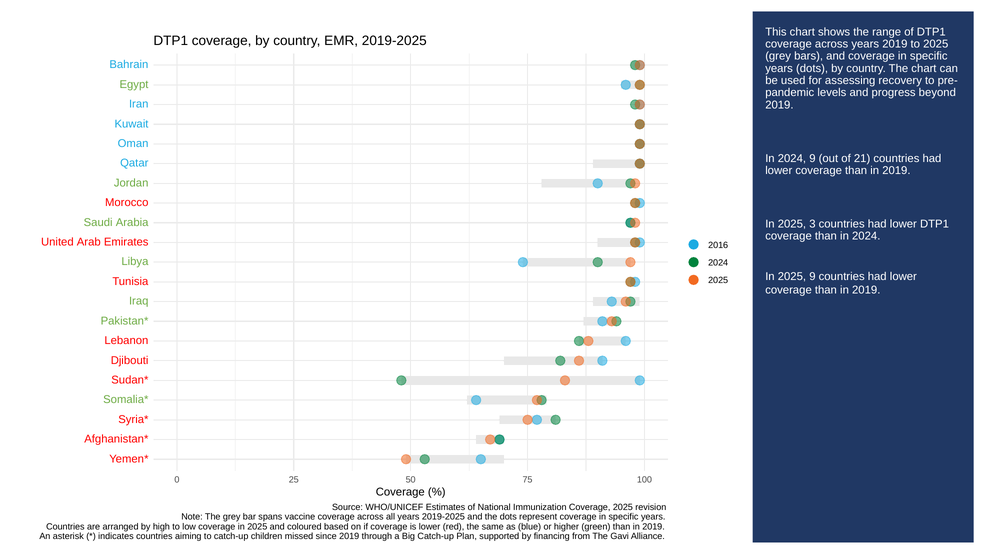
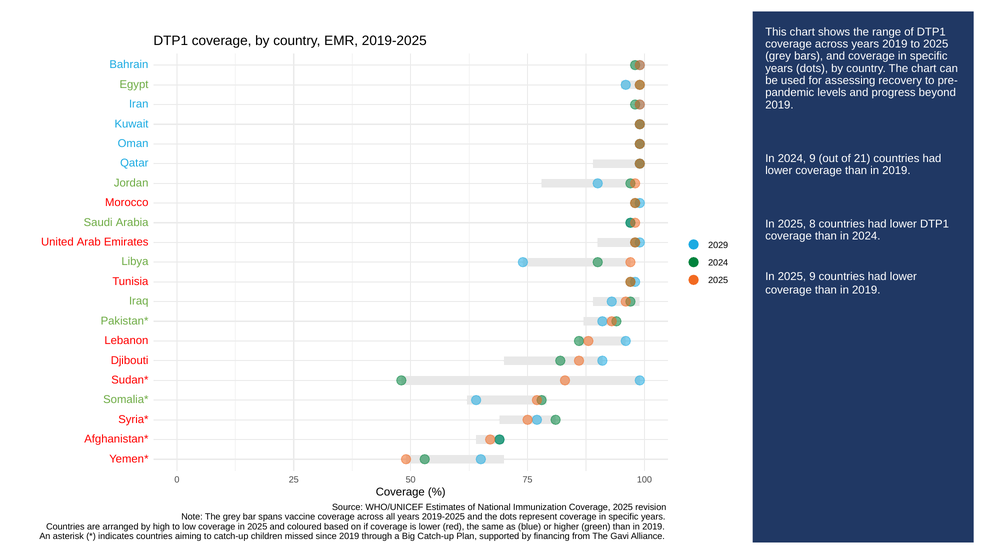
3: 3 -> 8
2016: 2016 -> 2029
